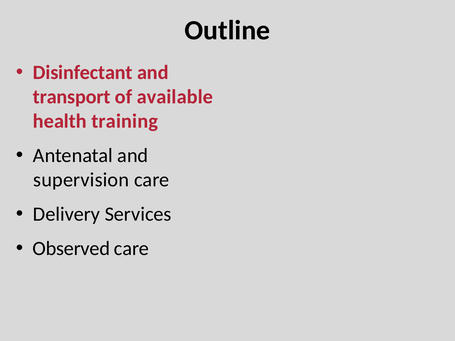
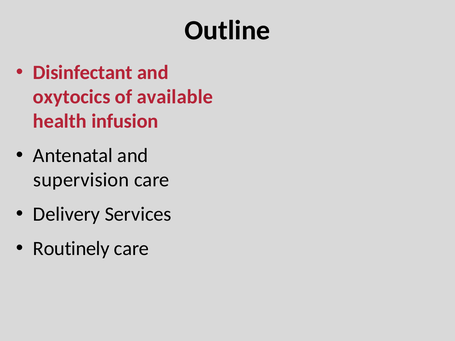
transport: transport -> oxytocics
training: training -> infusion
Observed: Observed -> Routinely
